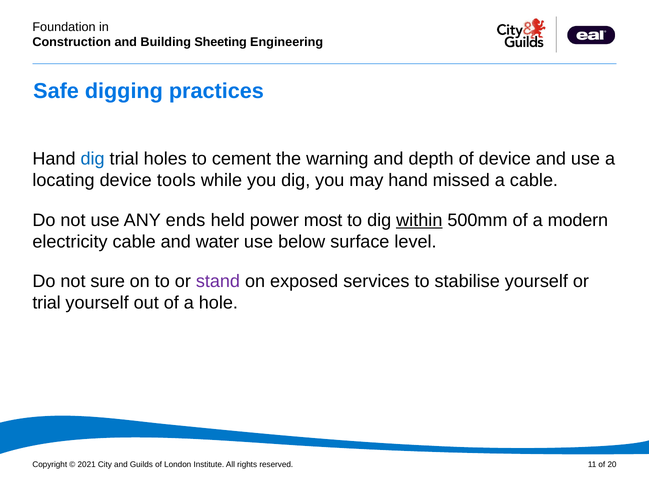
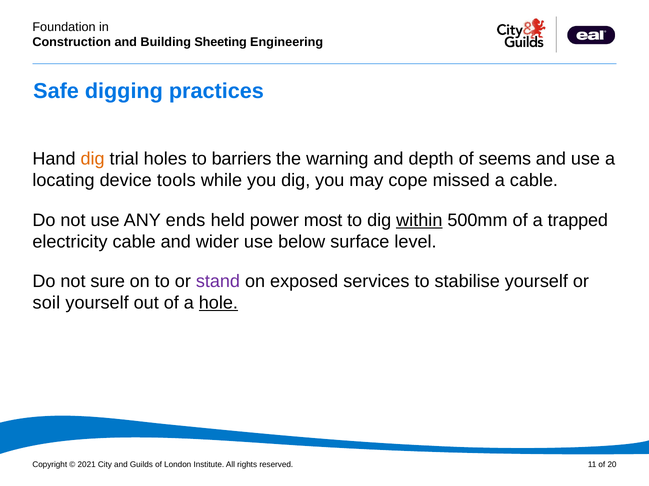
dig at (93, 159) colour: blue -> orange
cement: cement -> barriers
of device: device -> seems
may hand: hand -> cope
modern: modern -> trapped
water: water -> wider
trial at (47, 303): trial -> soil
hole underline: none -> present
